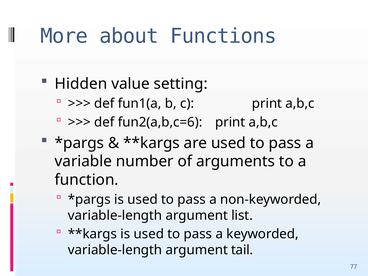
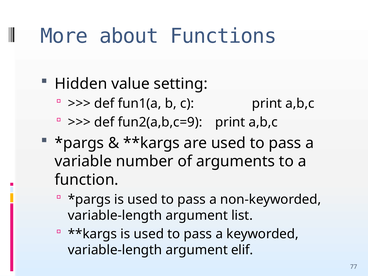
fun2(a,b,c=6: fun2(a,b,c=6 -> fun2(a,b,c=9
tail: tail -> elif
